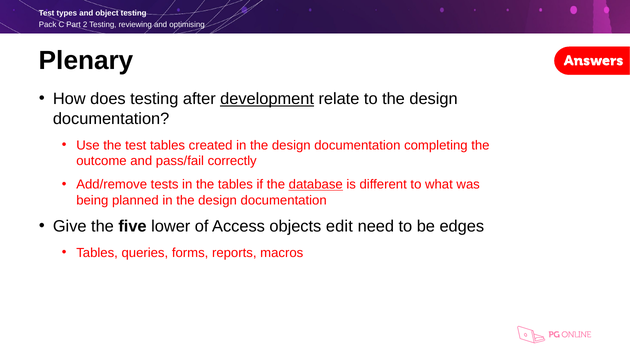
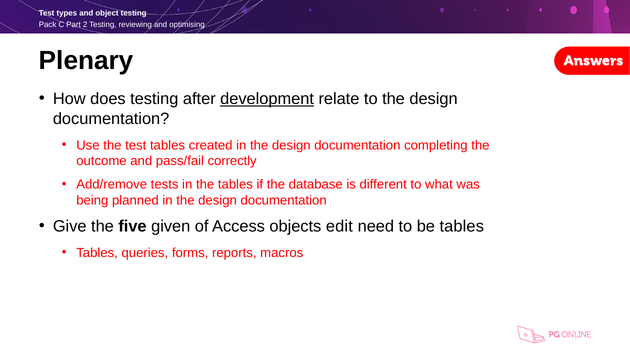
database underline: present -> none
lower: lower -> given
be edges: edges -> tables
